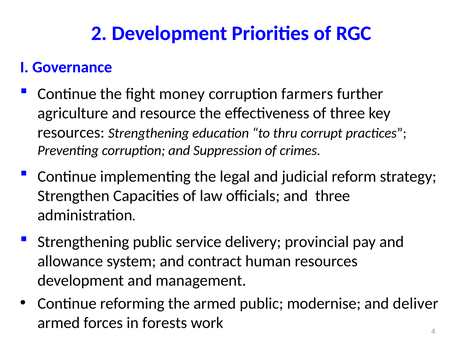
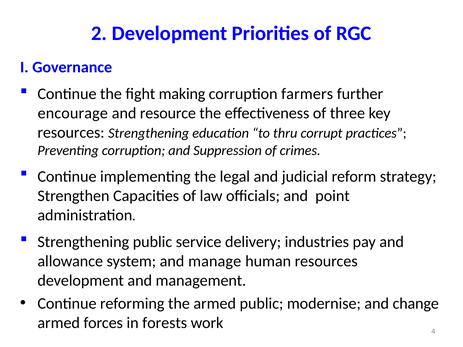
money: money -> making
agriculture: agriculture -> encourage
and three: three -> point
provincial: provincial -> industries
contract: contract -> manage
deliver: deliver -> change
